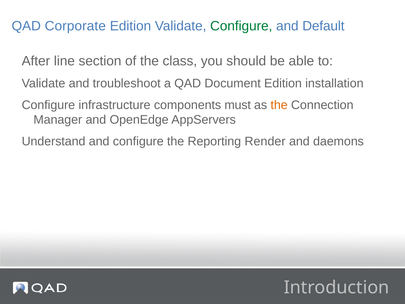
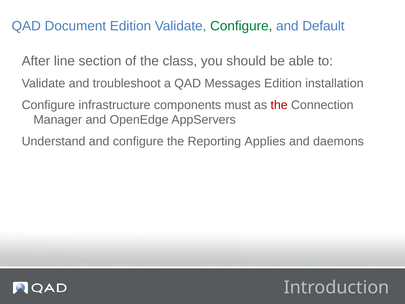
Corporate: Corporate -> Document
Document: Document -> Messages
the at (279, 105) colour: orange -> red
Render: Render -> Applies
